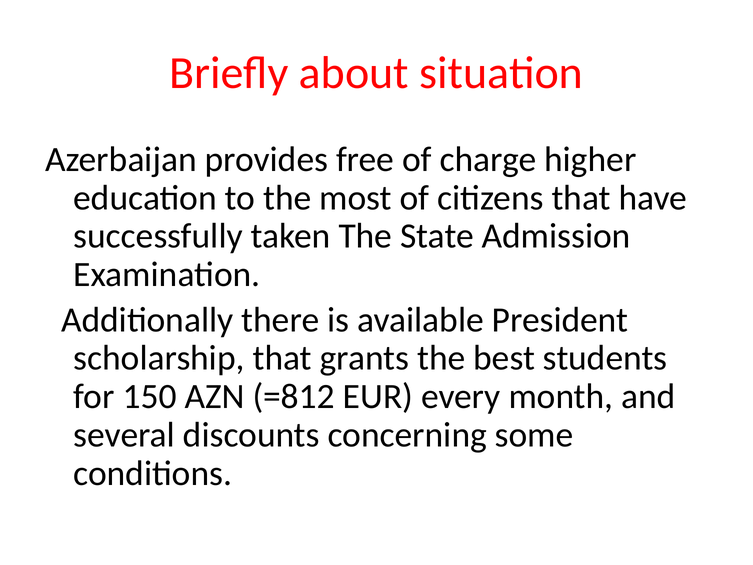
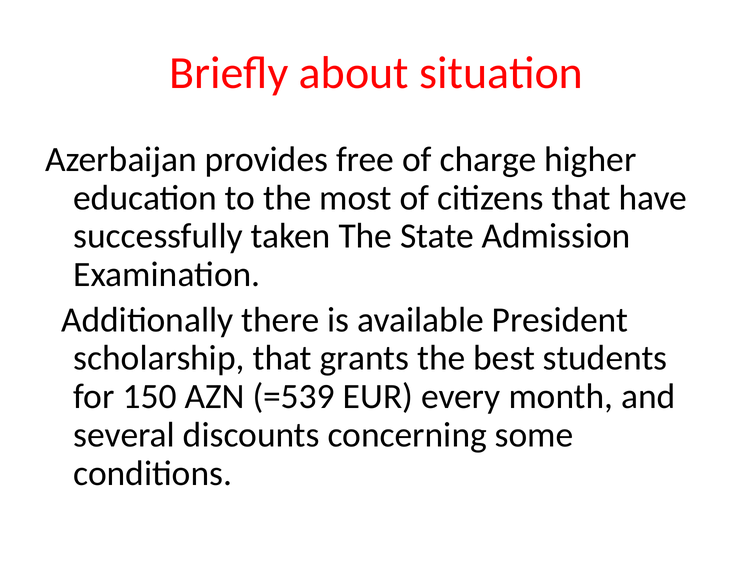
=812: =812 -> =539
